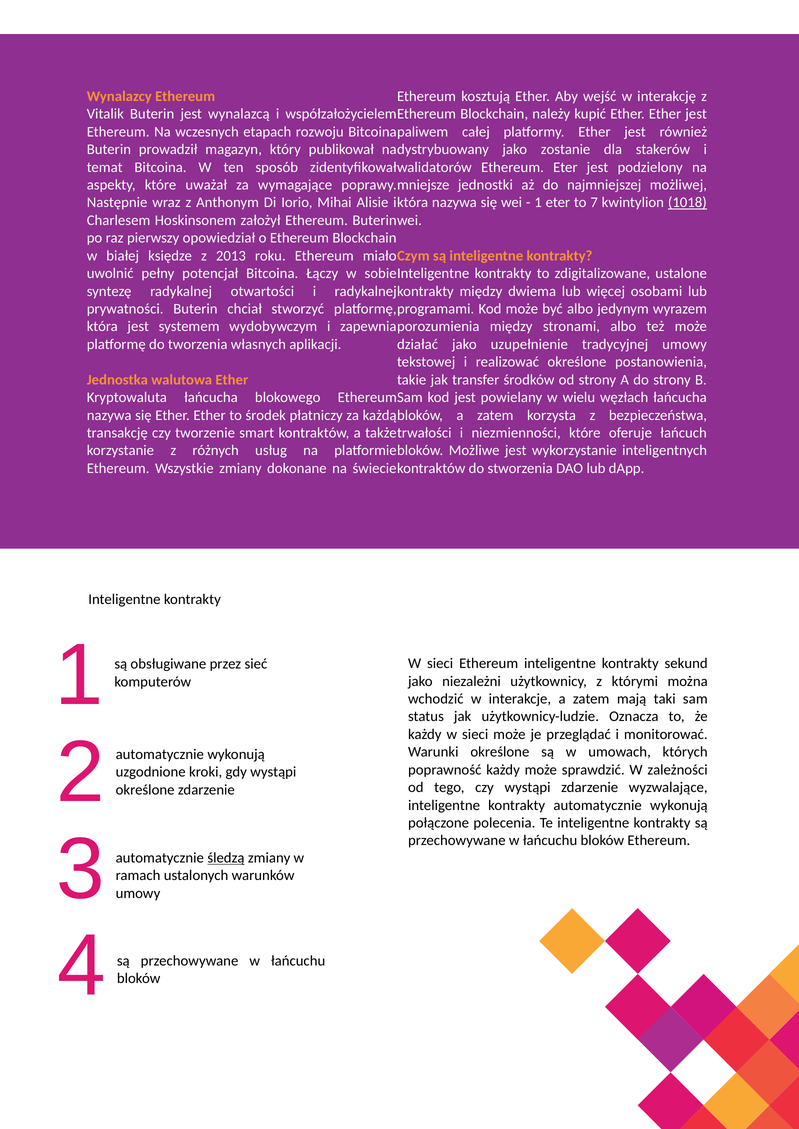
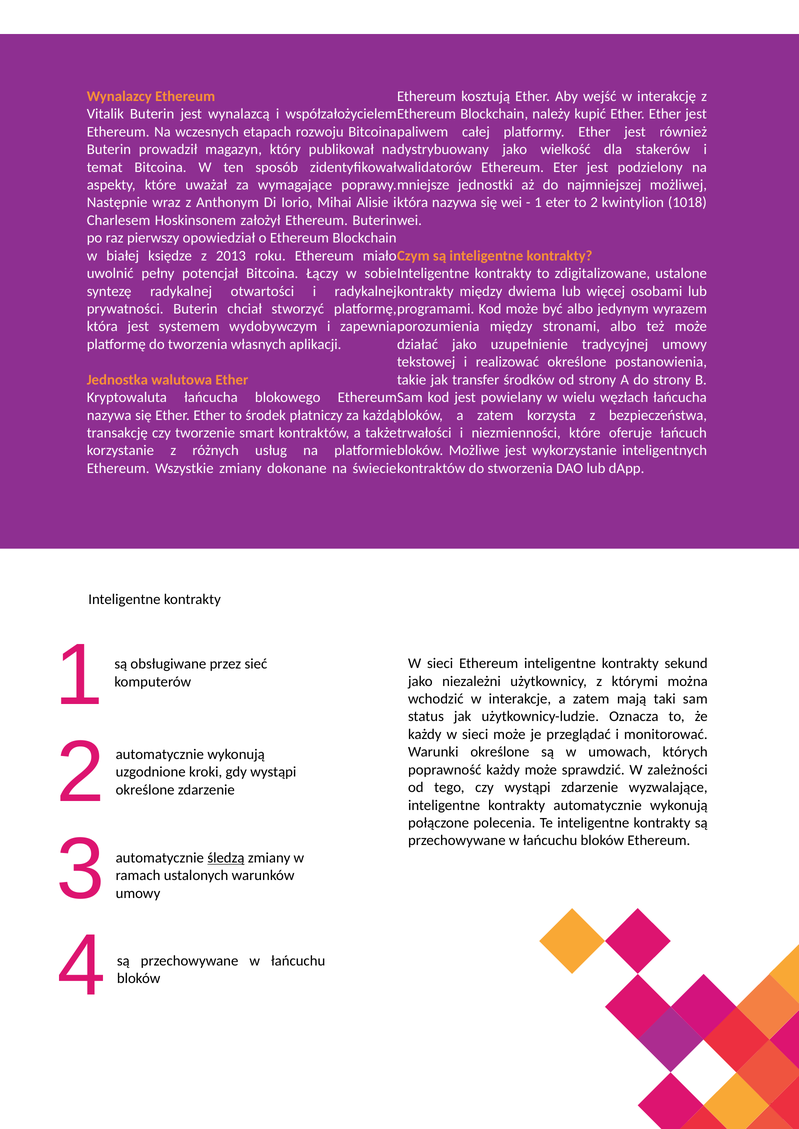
zostanie: zostanie -> wielkość
to 7: 7 -> 2
1018 underline: present -> none
